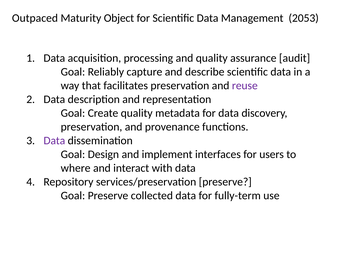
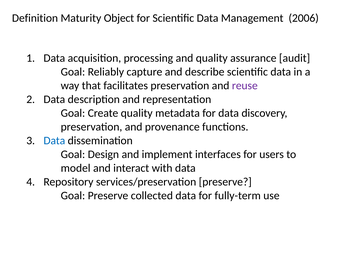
Outpaced: Outpaced -> Definition
2053: 2053 -> 2006
Data at (54, 141) colour: purple -> blue
where: where -> model
